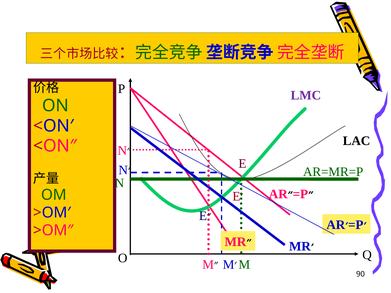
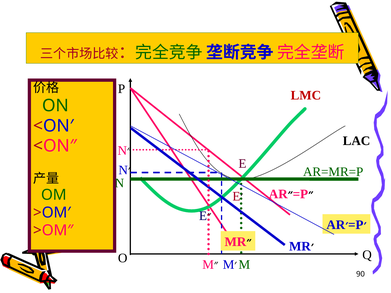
LMC colour: purple -> red
